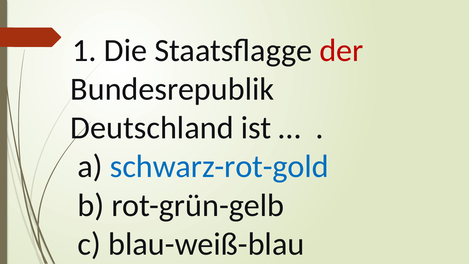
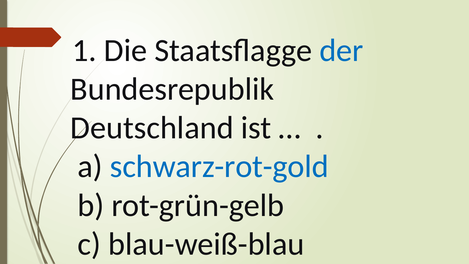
der colour: red -> blue
